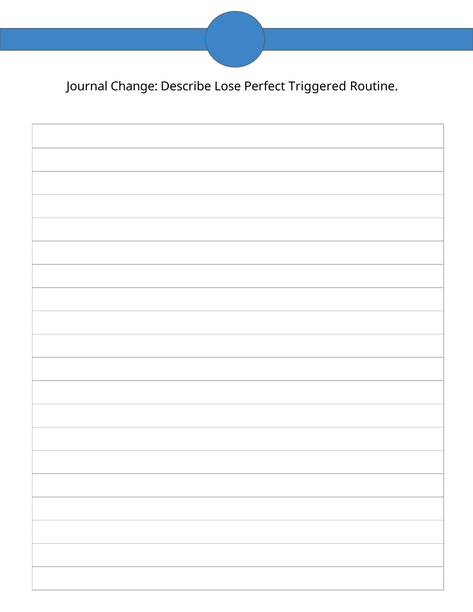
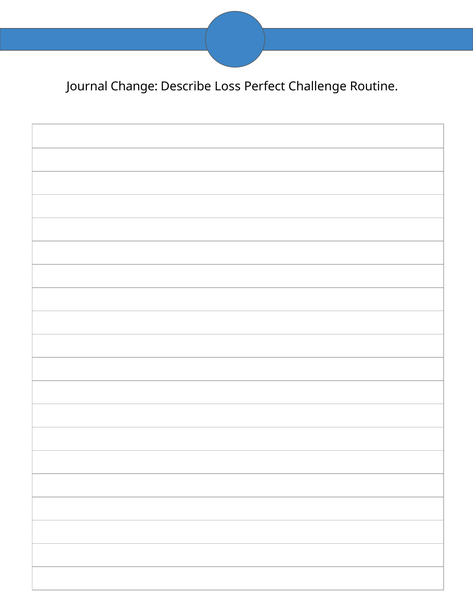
Lose: Lose -> Loss
Triggered: Triggered -> Challenge
